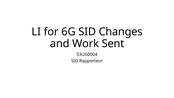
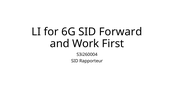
Changes: Changes -> Forward
Sent: Sent -> First
